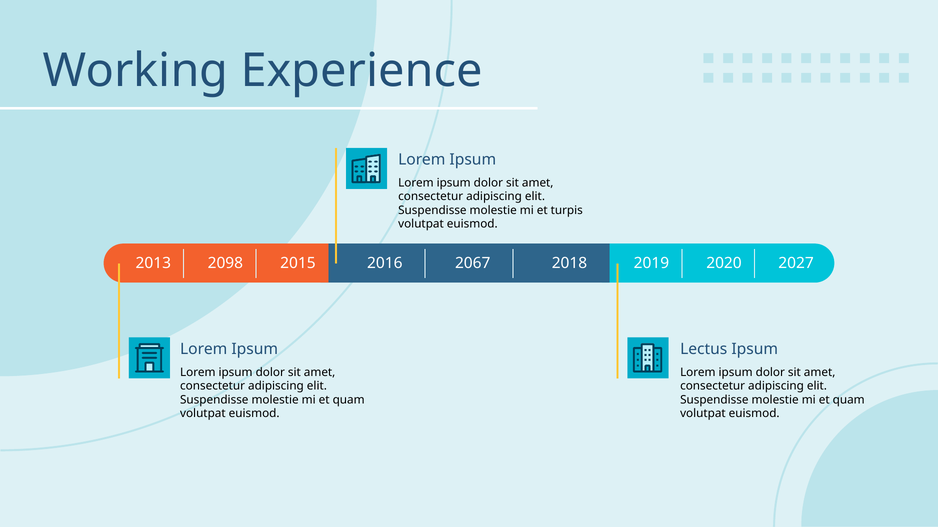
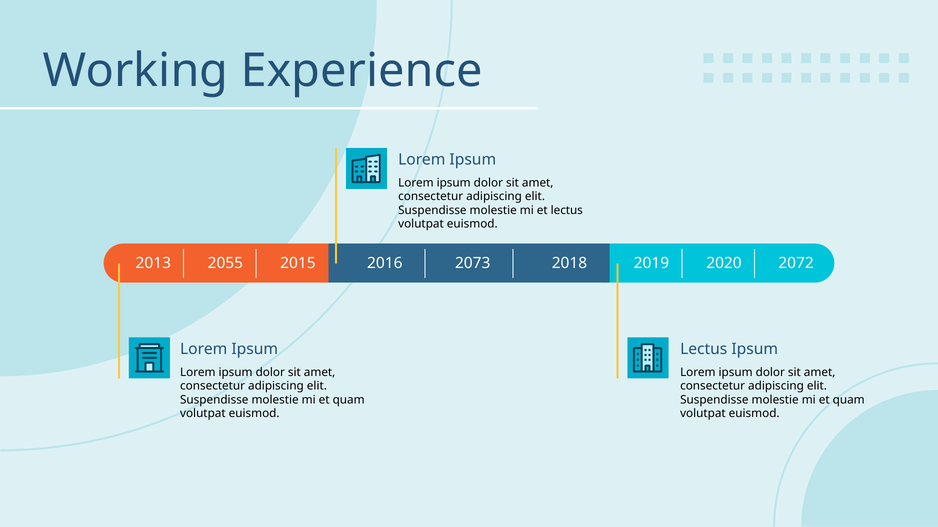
et turpis: turpis -> lectus
2098: 2098 -> 2055
2067: 2067 -> 2073
2027: 2027 -> 2072
